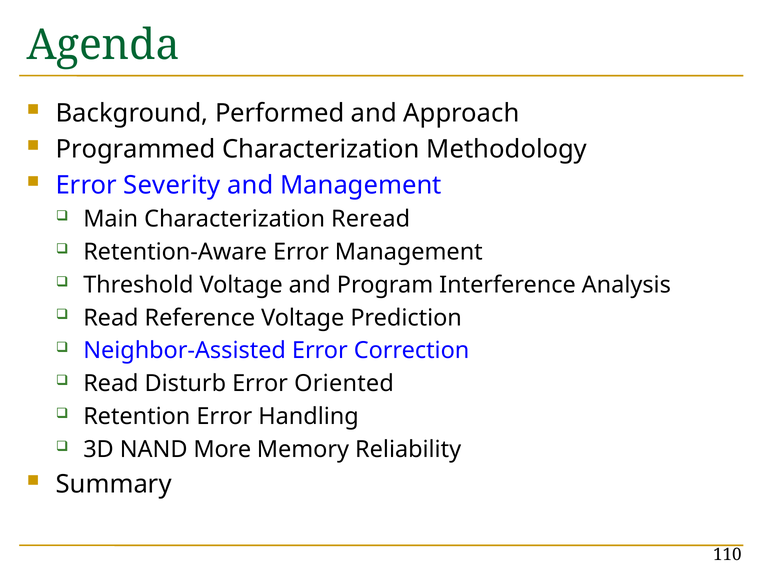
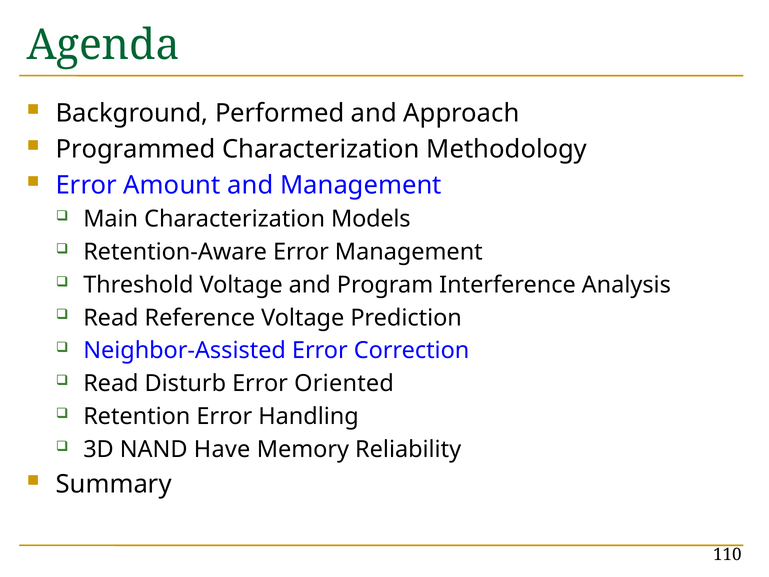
Severity: Severity -> Amount
Reread: Reread -> Models
More: More -> Have
